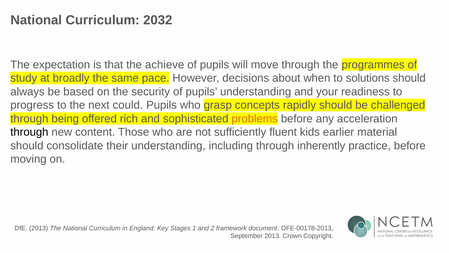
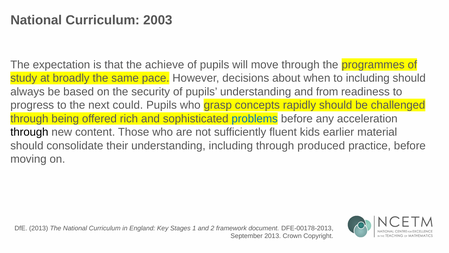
2032: 2032 -> 2003
to solutions: solutions -> including
your: your -> from
problems colour: orange -> blue
inherently: inherently -> produced
